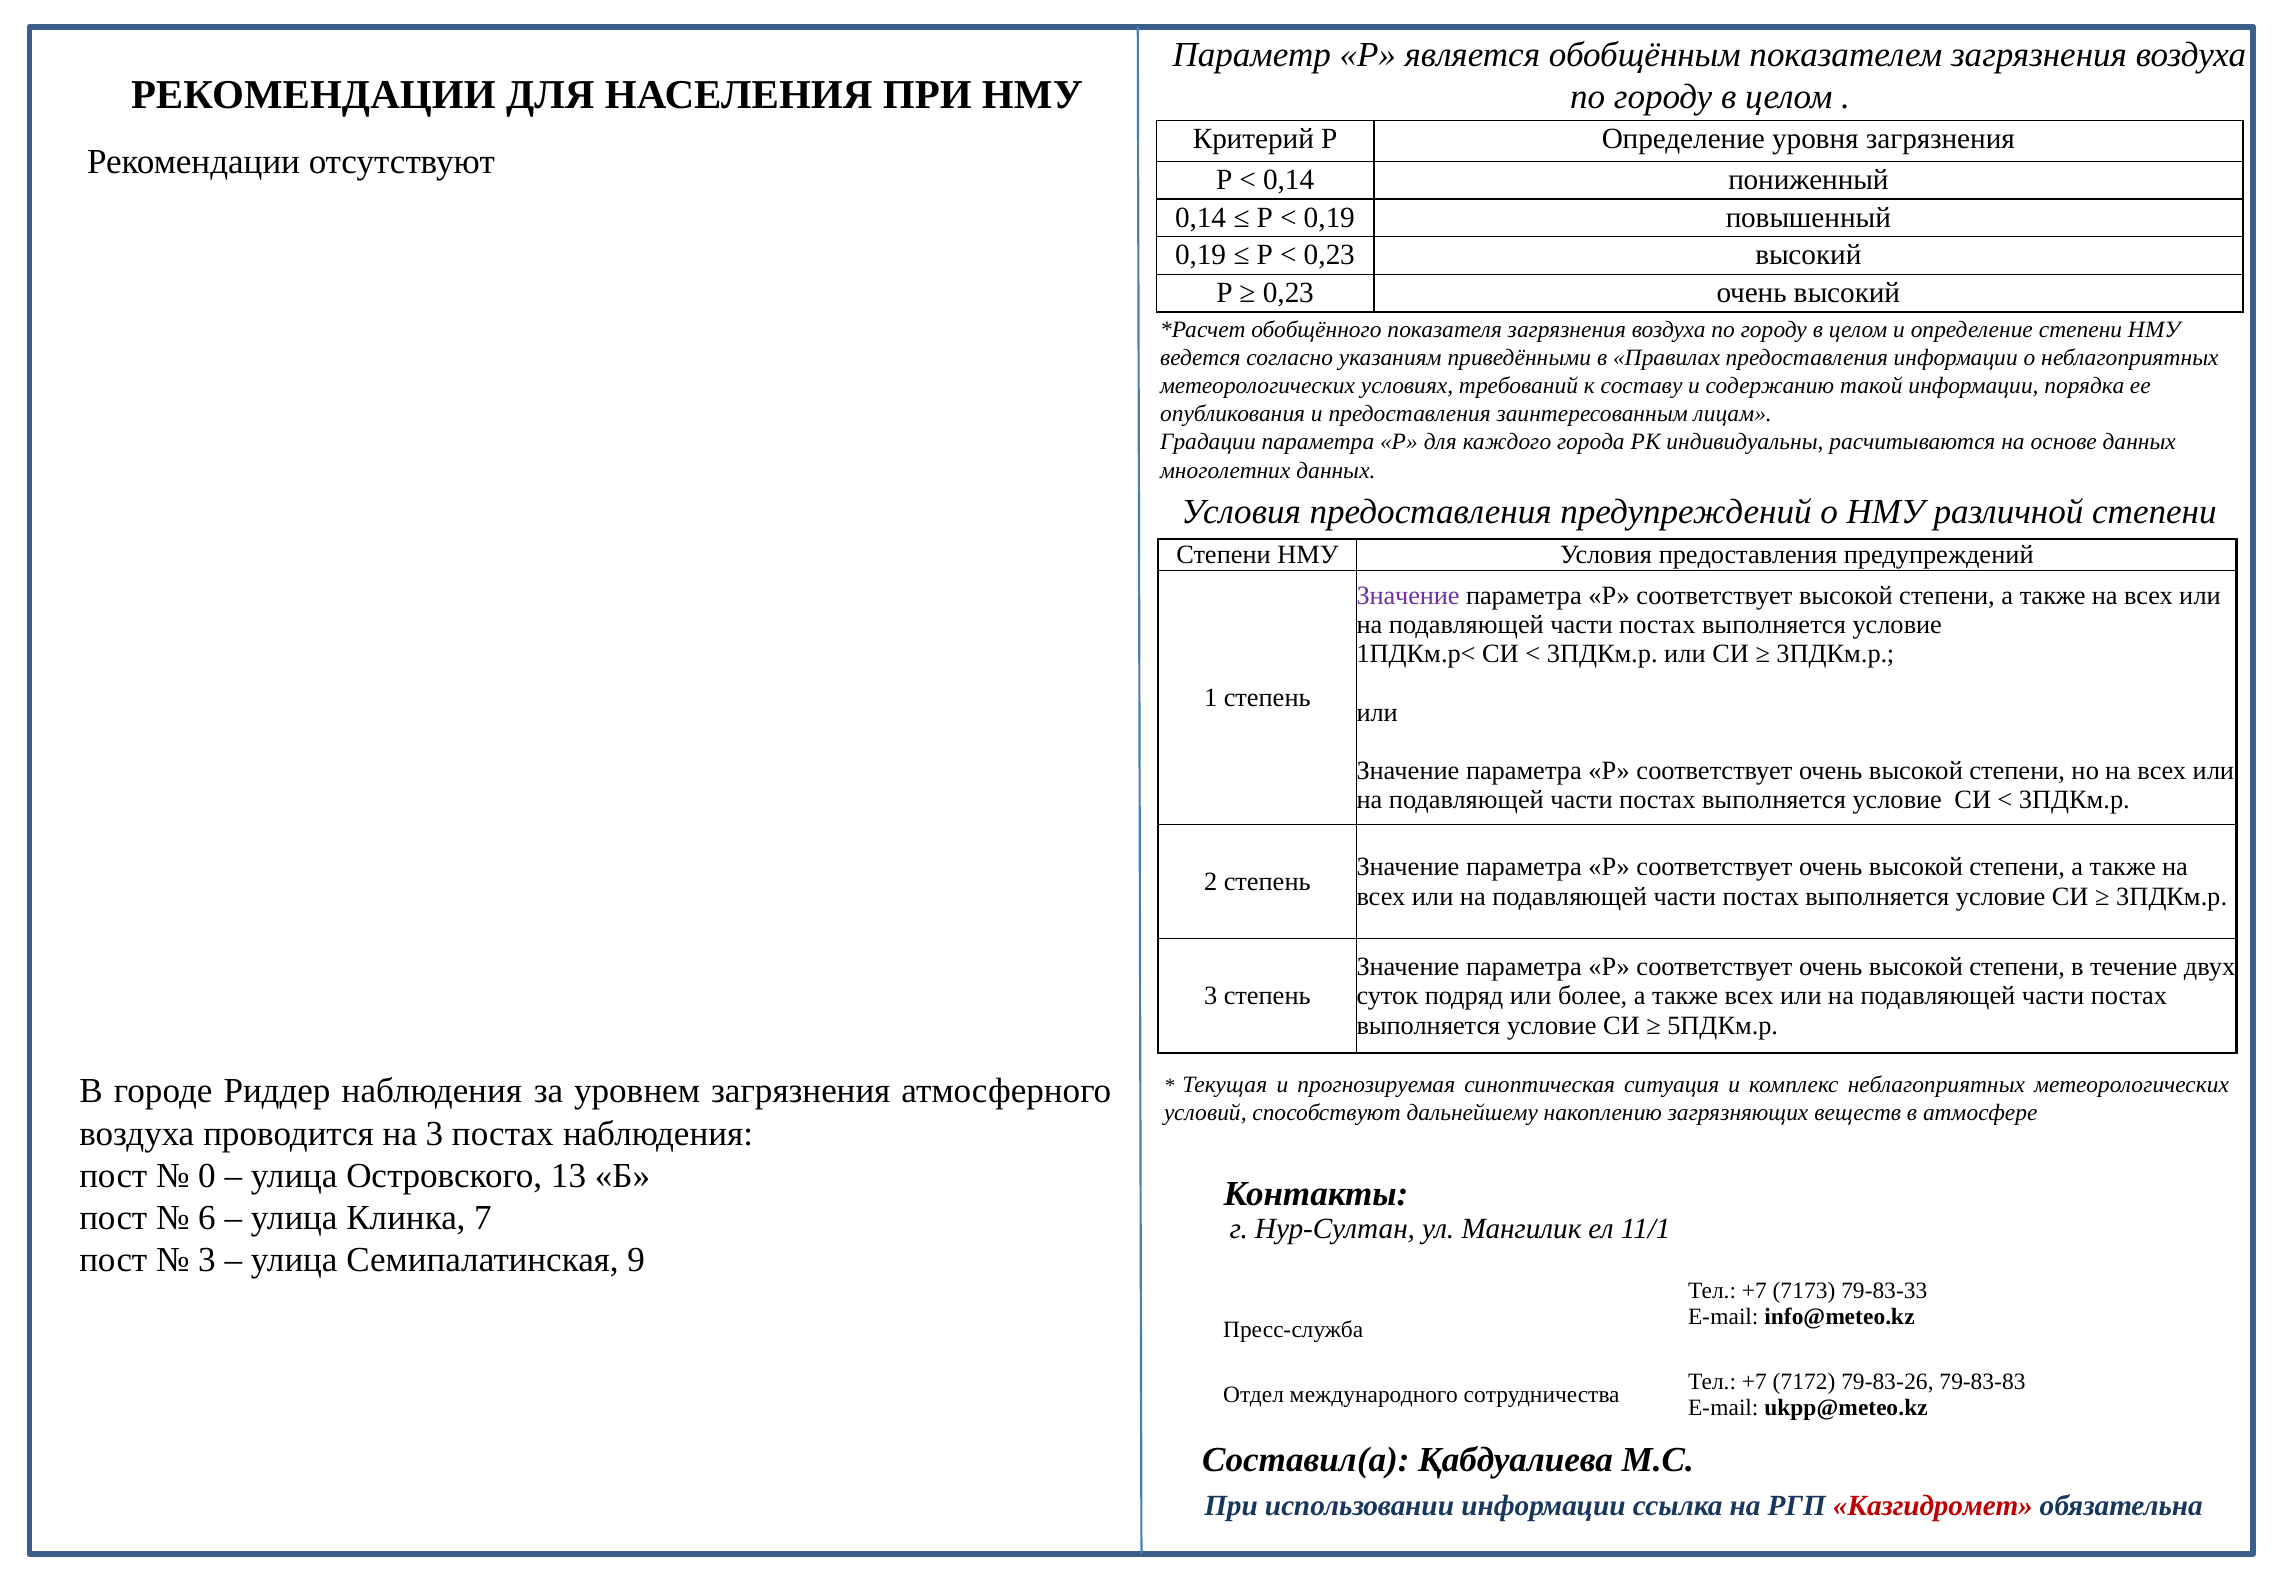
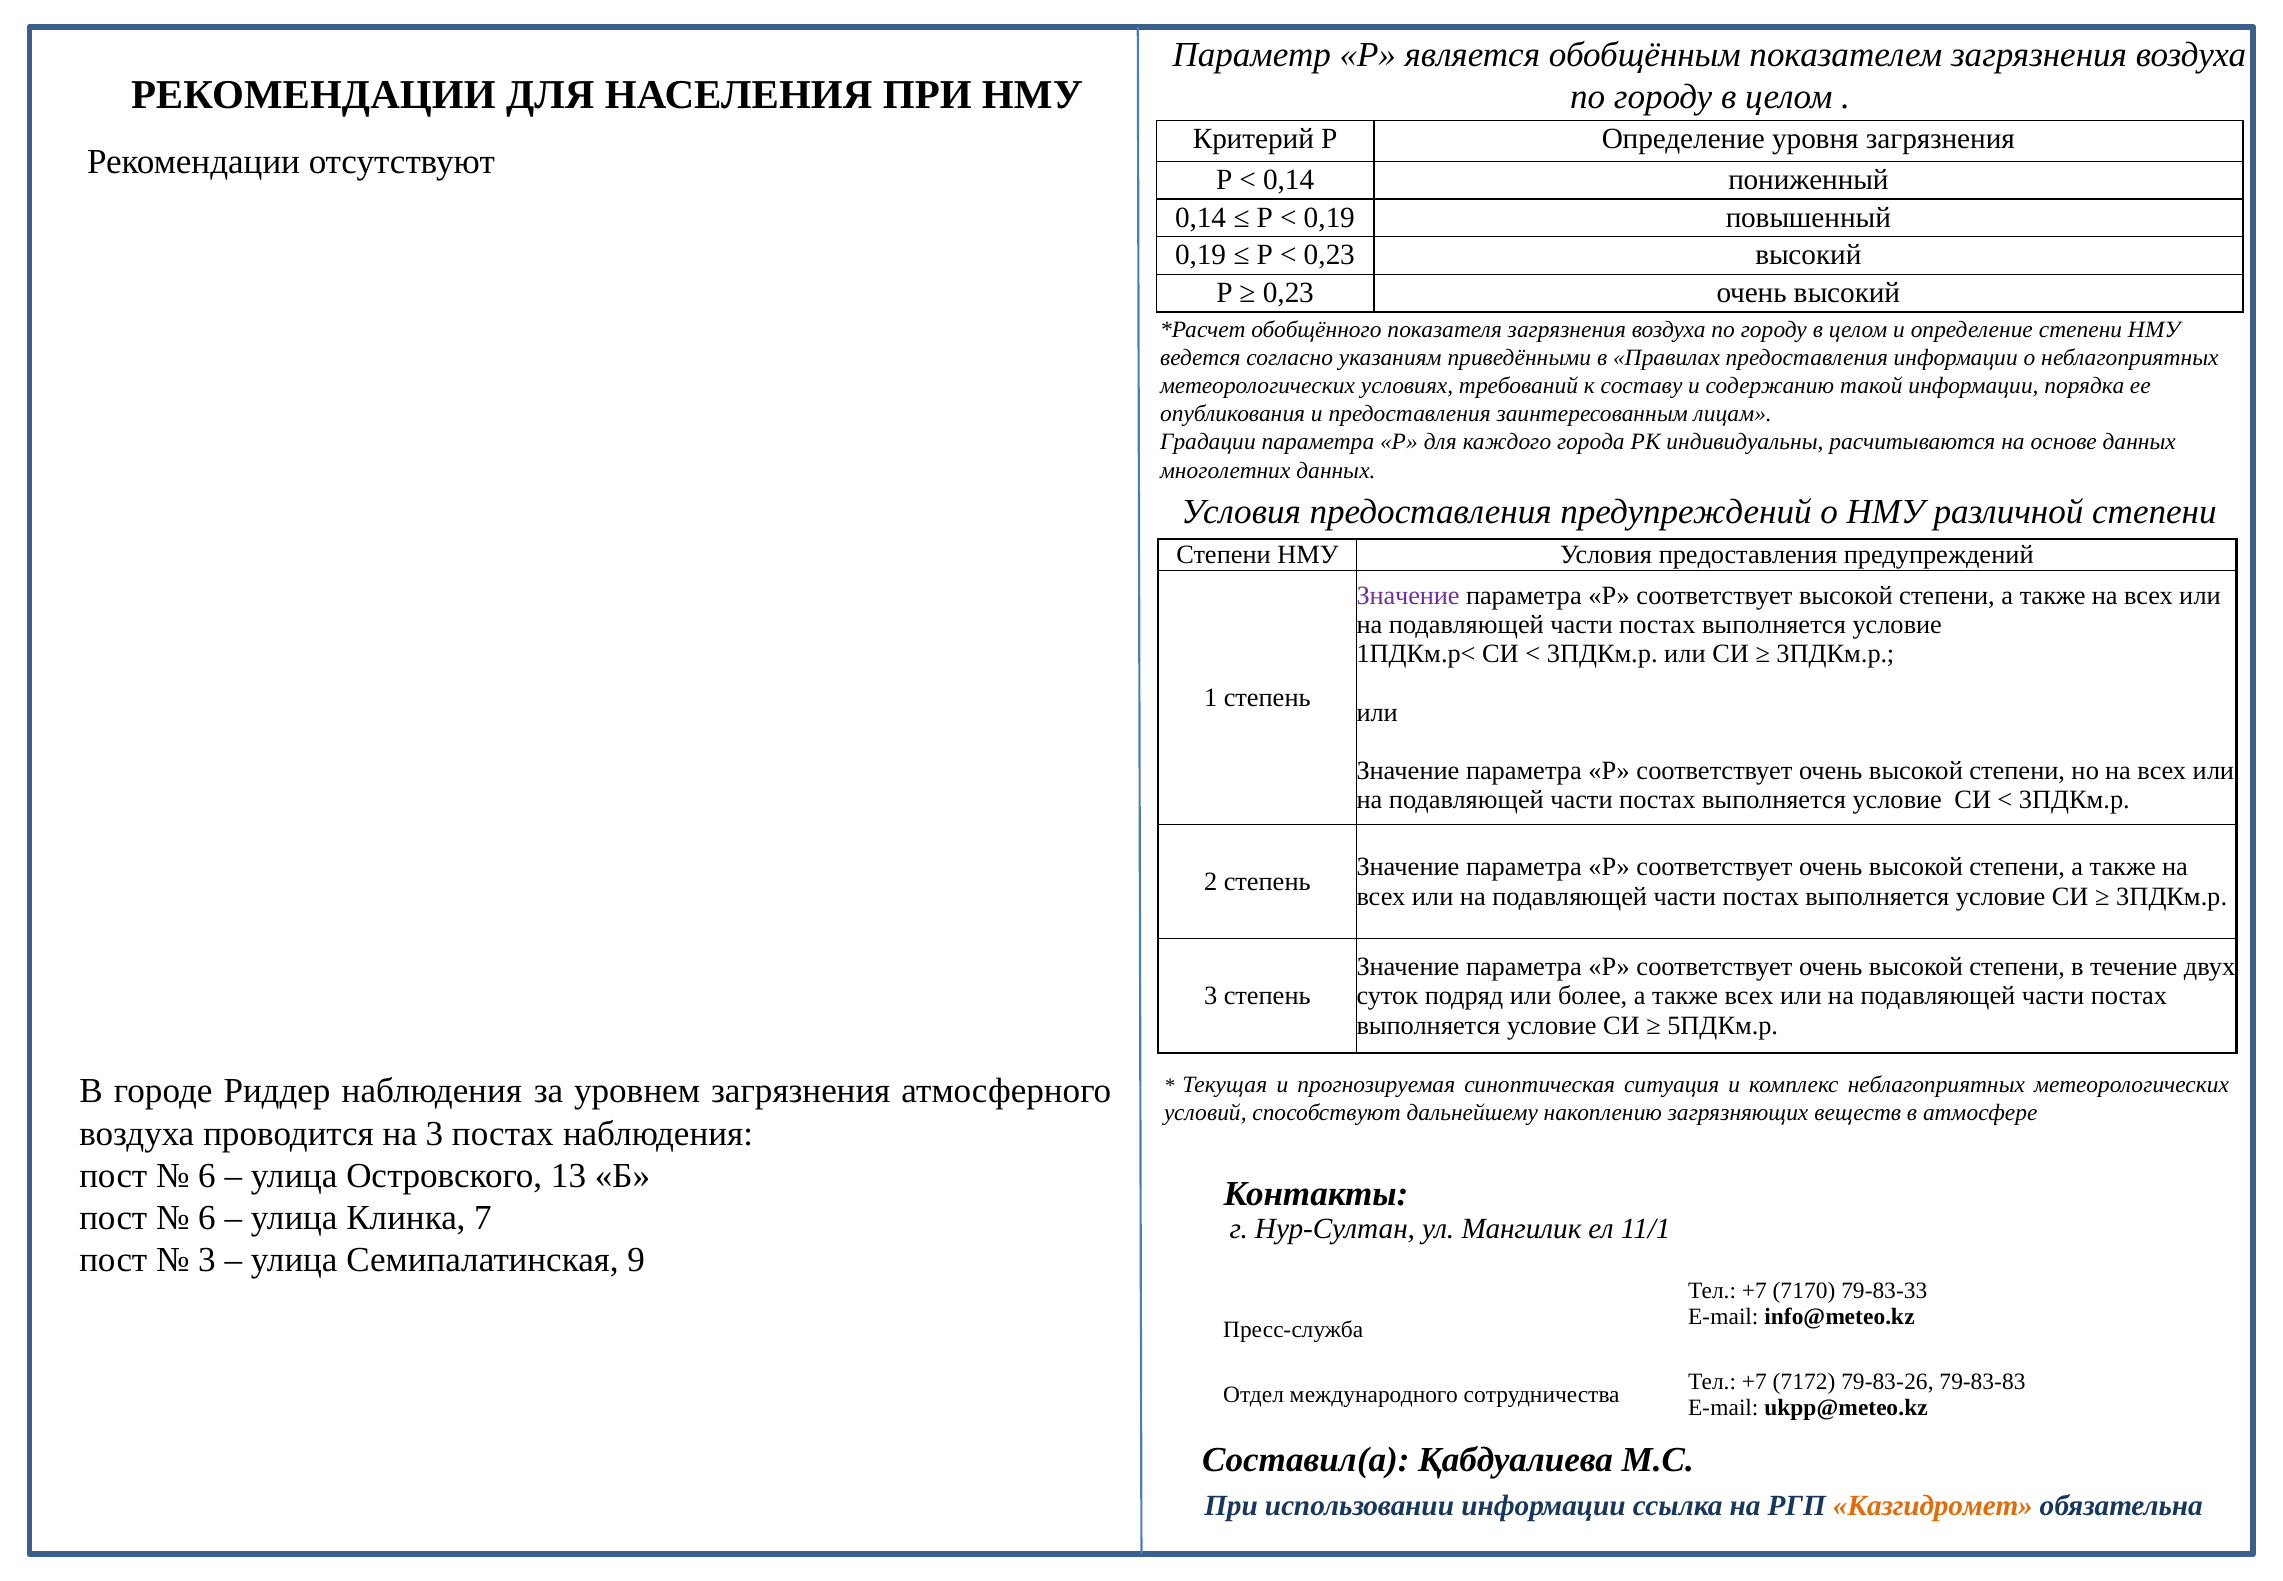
0 at (207, 1175): 0 -> 6
7173: 7173 -> 7170
Казгидромет colour: red -> orange
